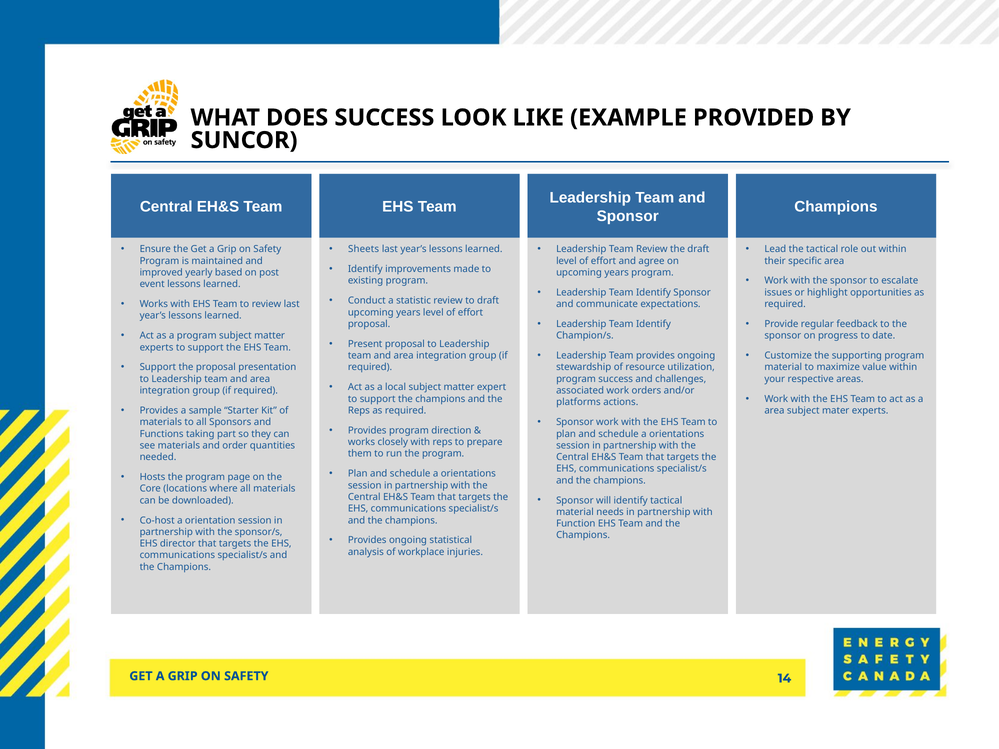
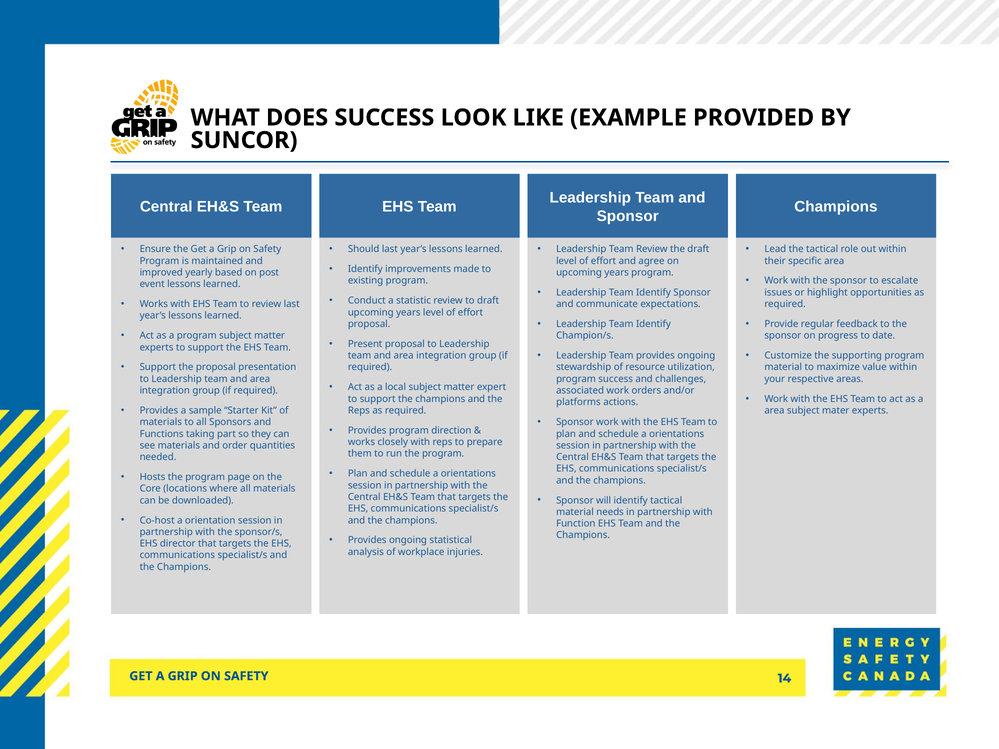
Sheets: Sheets -> Should
